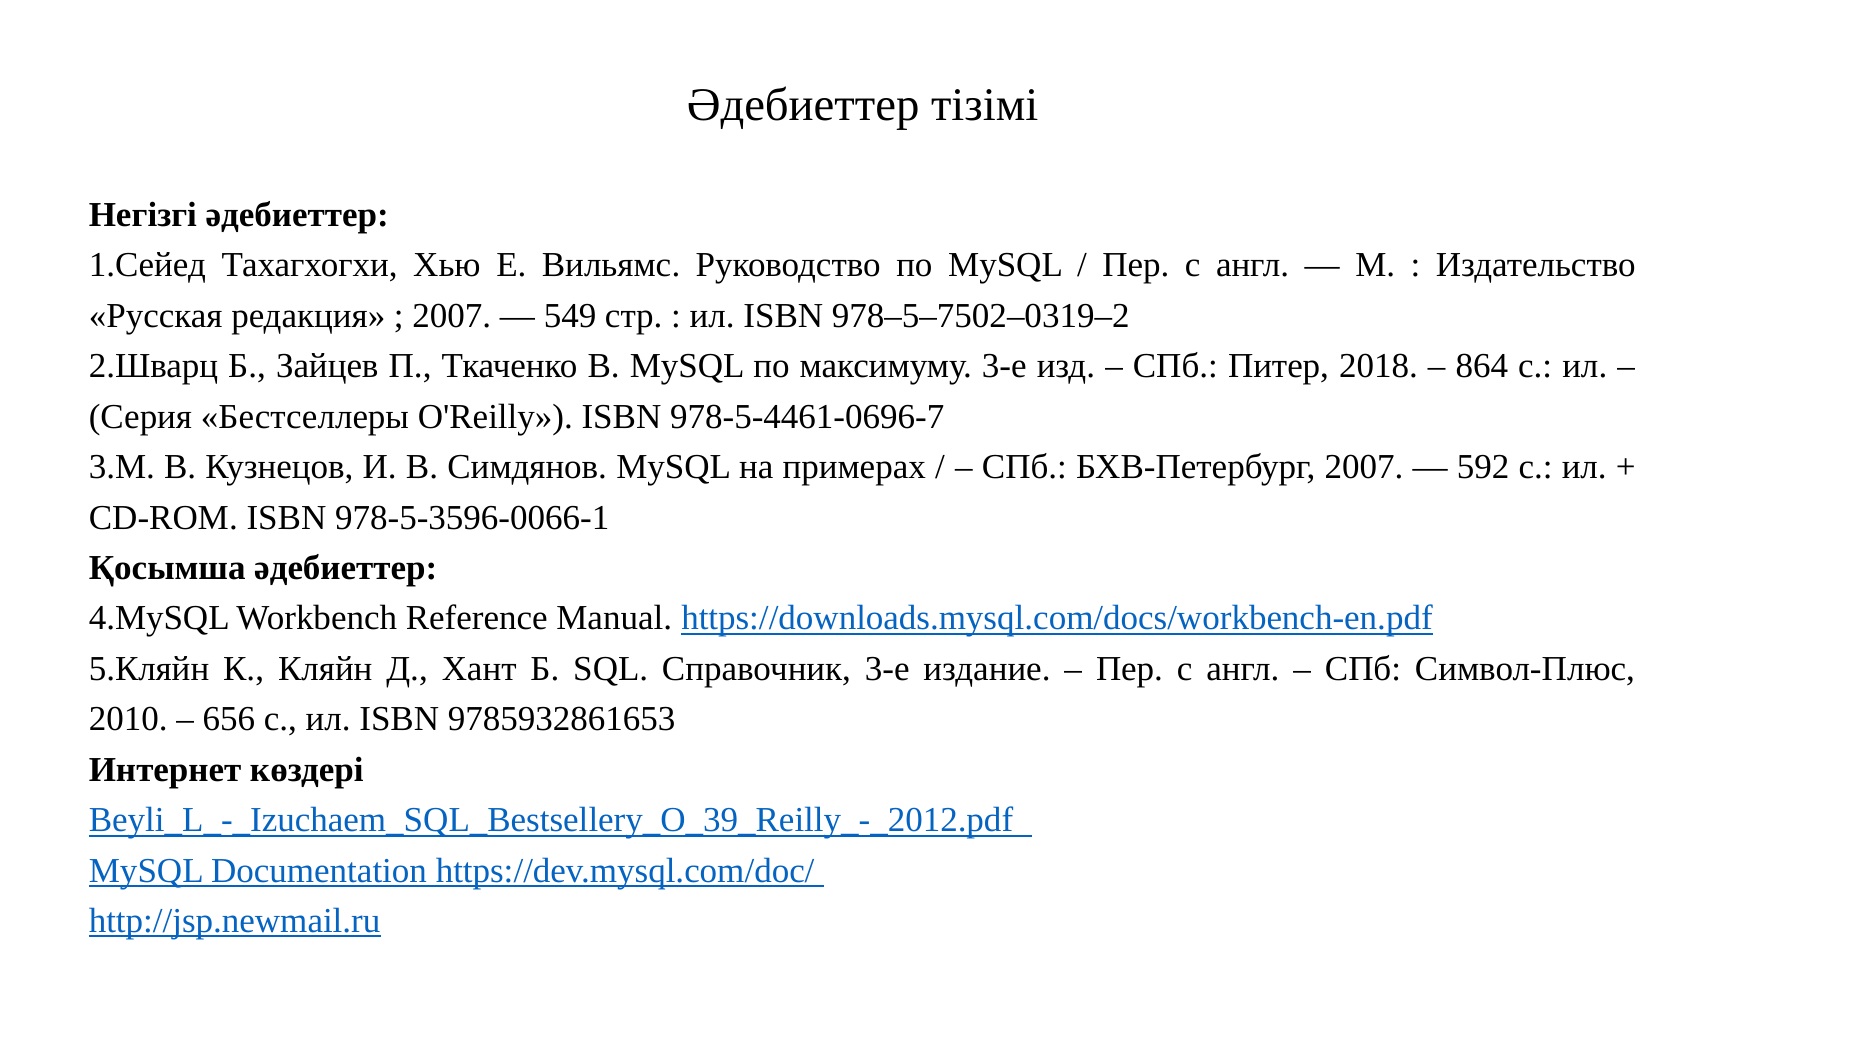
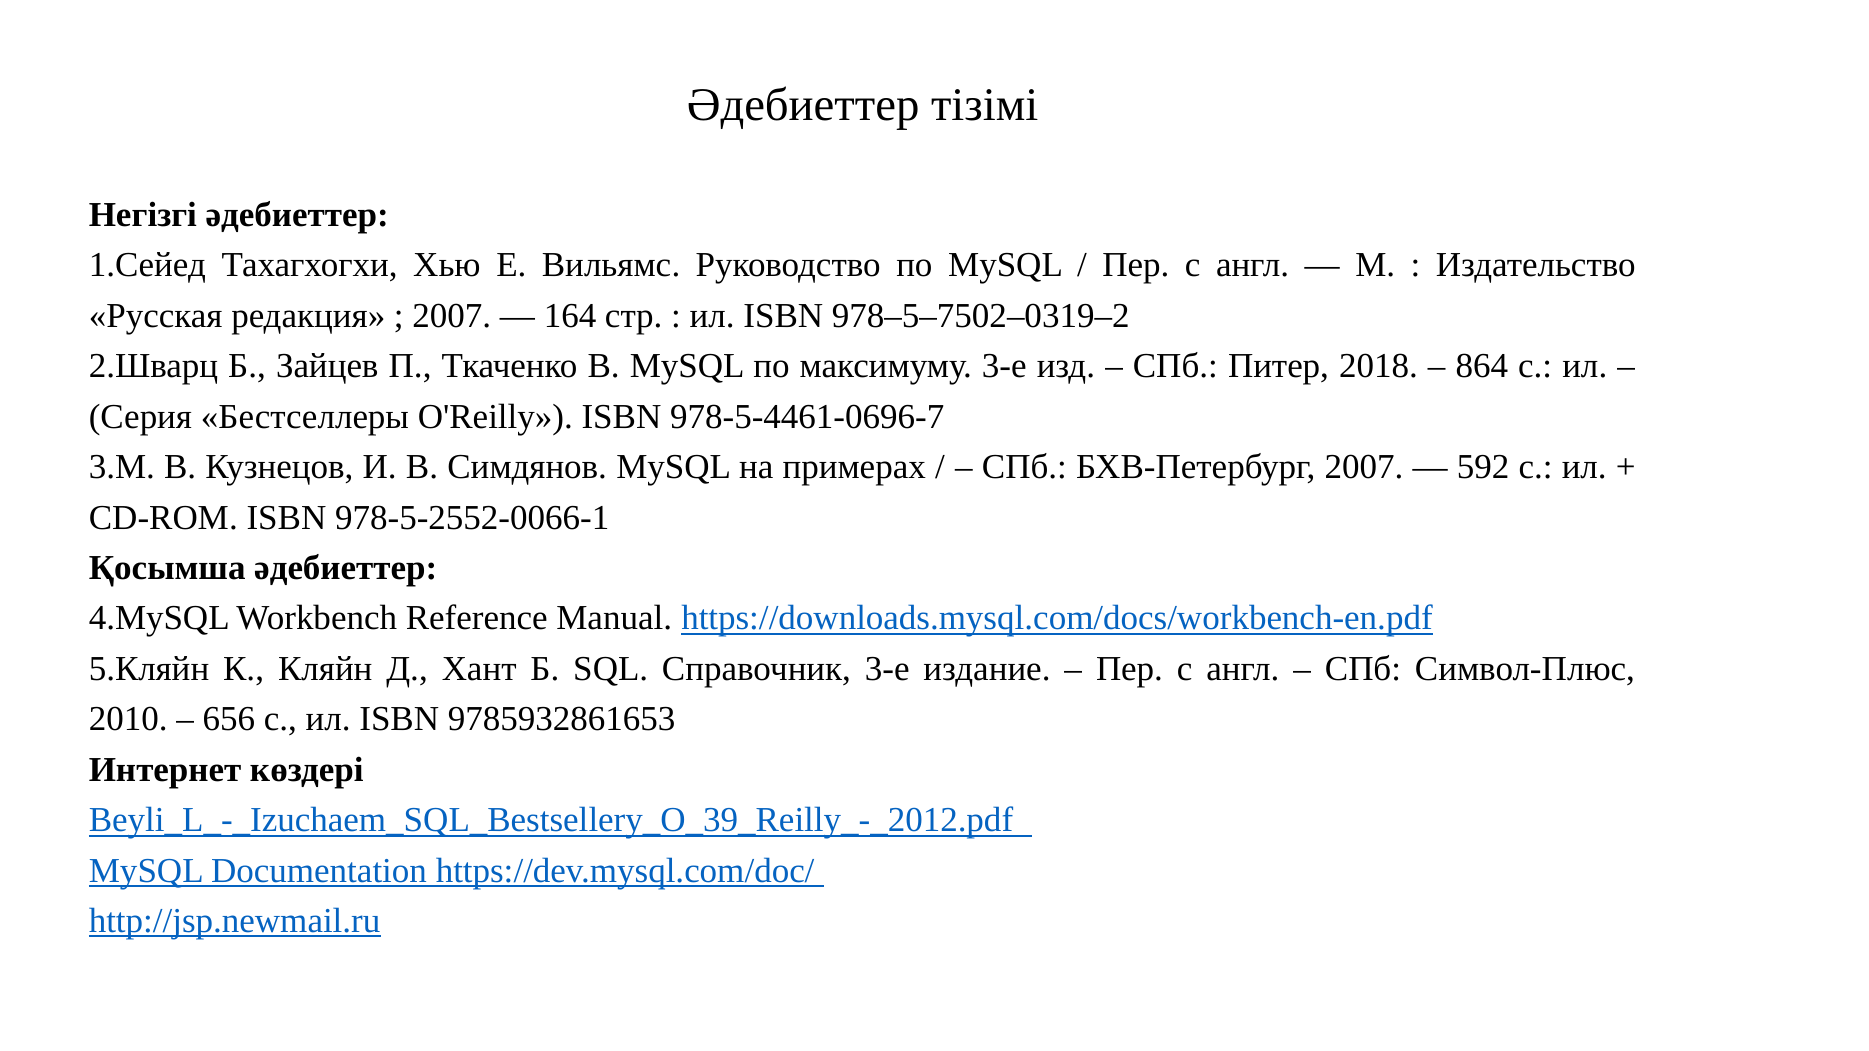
549: 549 -> 164
978-5-3596-0066-1: 978-5-3596-0066-1 -> 978-5-2552-0066-1
